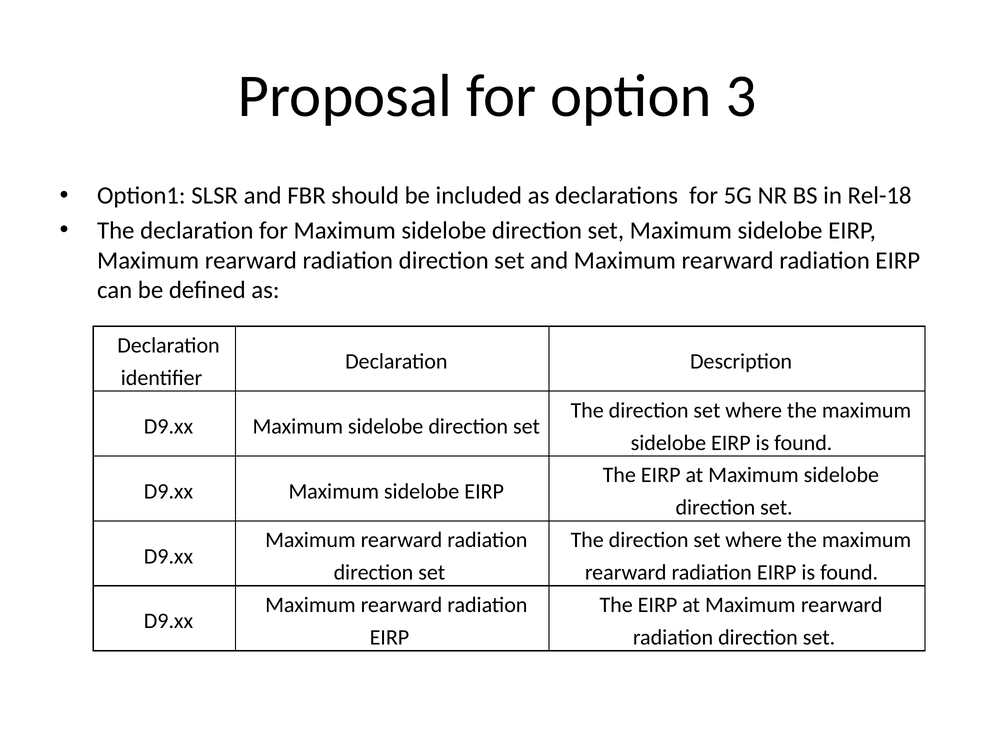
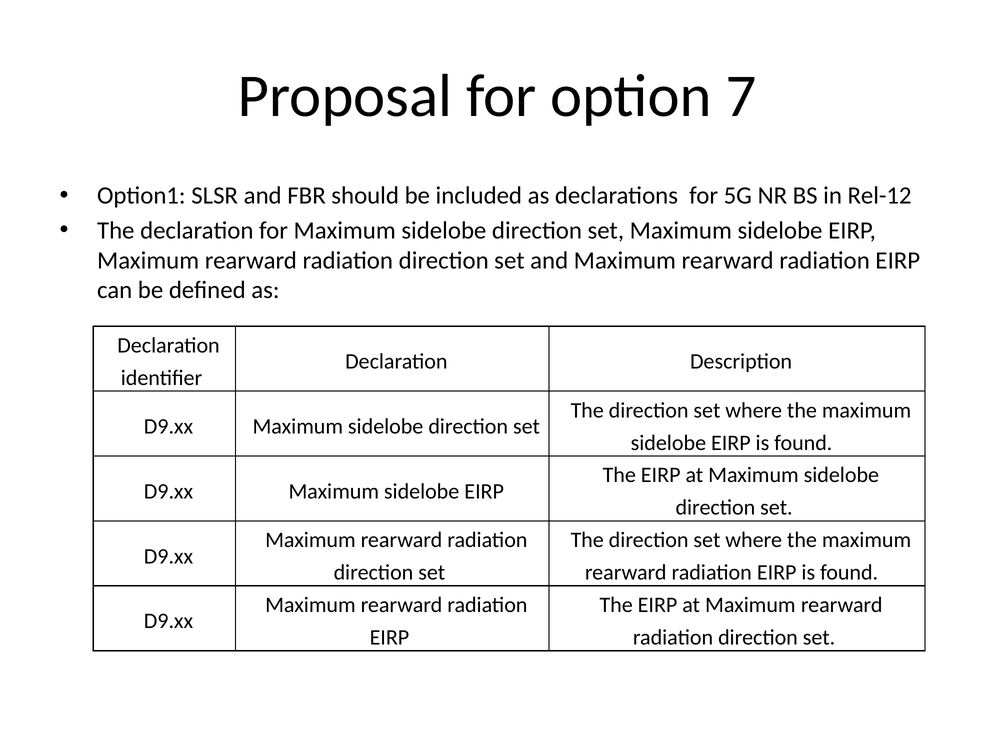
3: 3 -> 7
Rel-18: Rel-18 -> Rel-12
